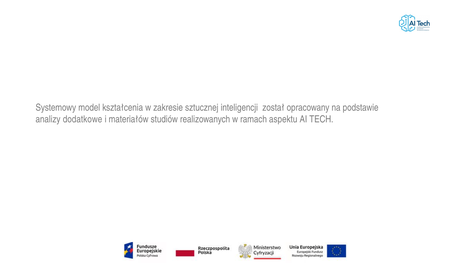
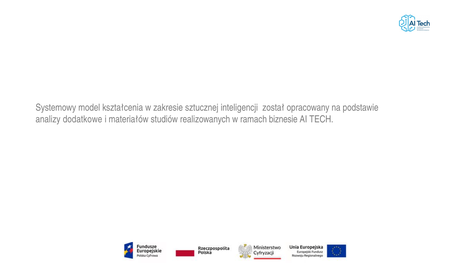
aspektu: aspektu -> biznesie
